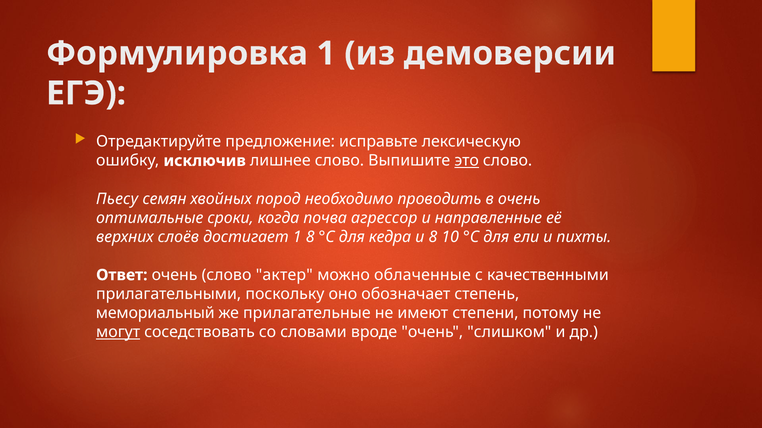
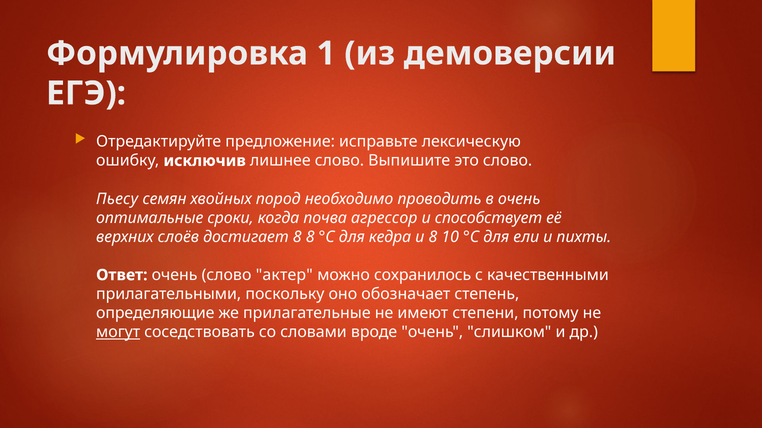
это underline: present -> none
направленные: направленные -> способствует
достигает 1: 1 -> 8
облаченные: облаченные -> сохранилось
мемориальный: мемориальный -> определяющие
